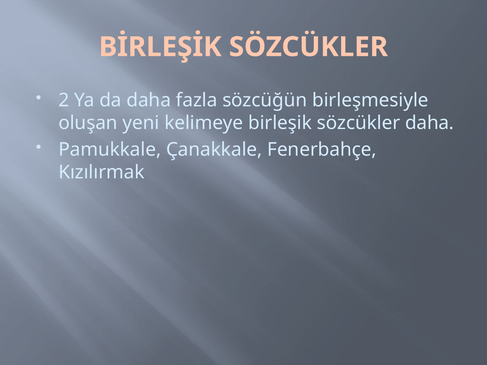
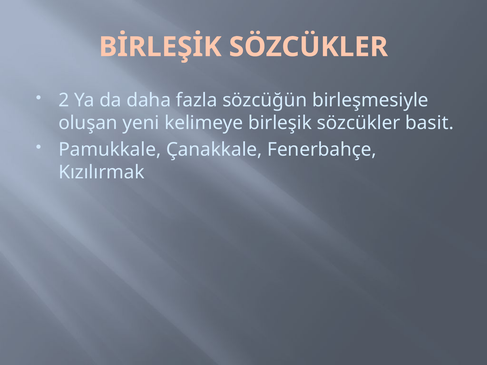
sözcükler daha: daha -> basit
